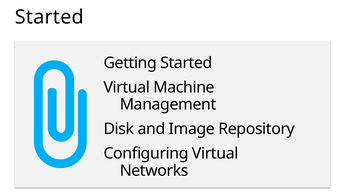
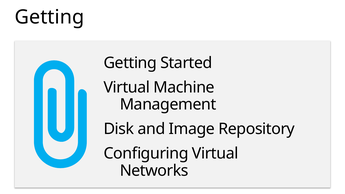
Started at (49, 17): Started -> Getting
